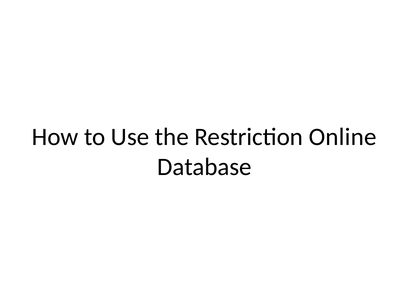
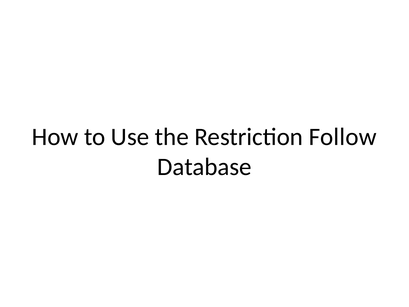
Online: Online -> Follow
